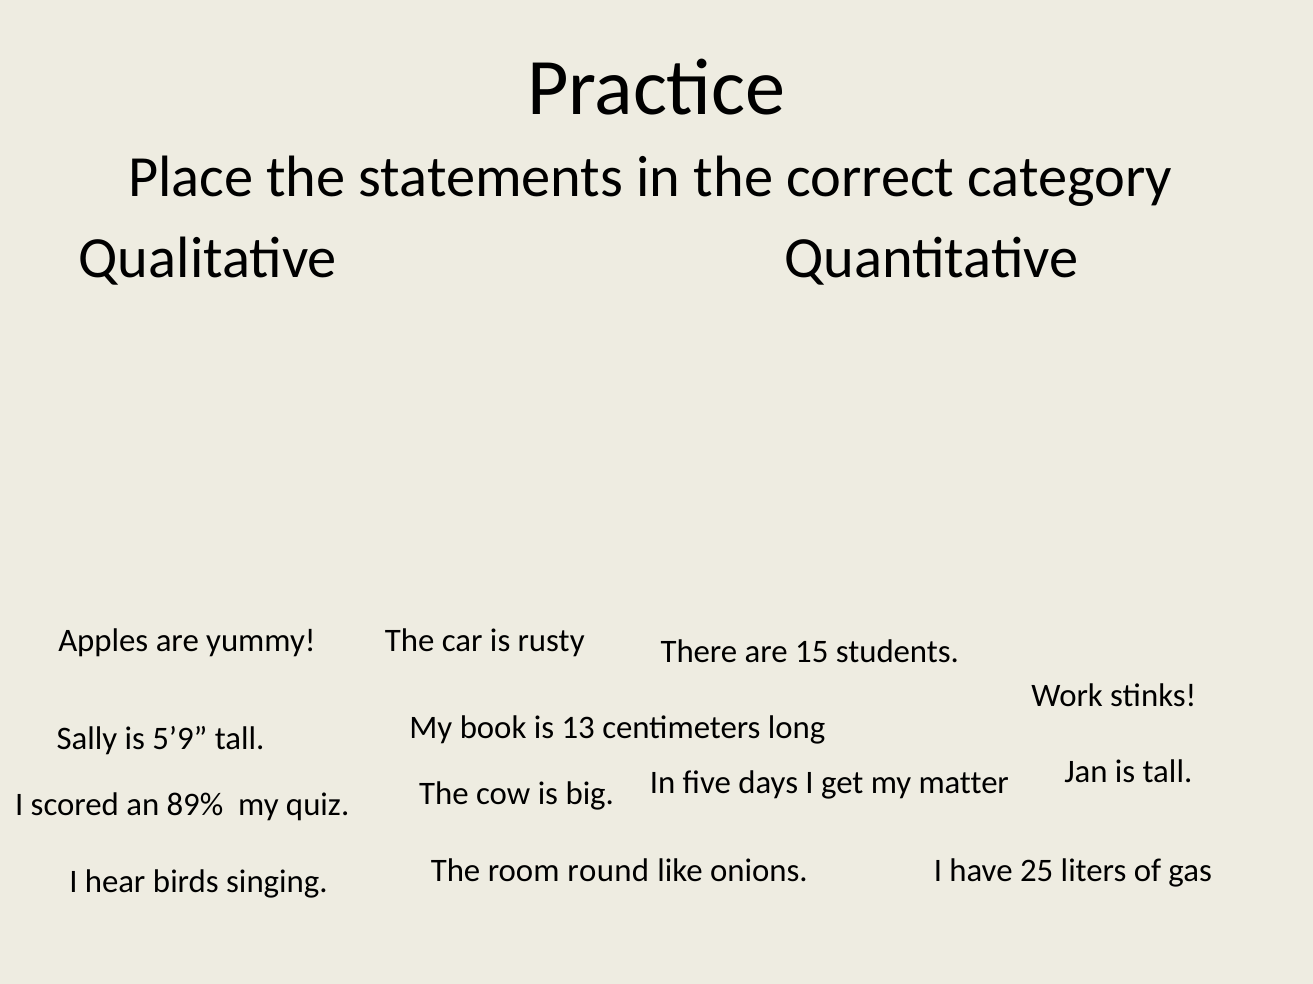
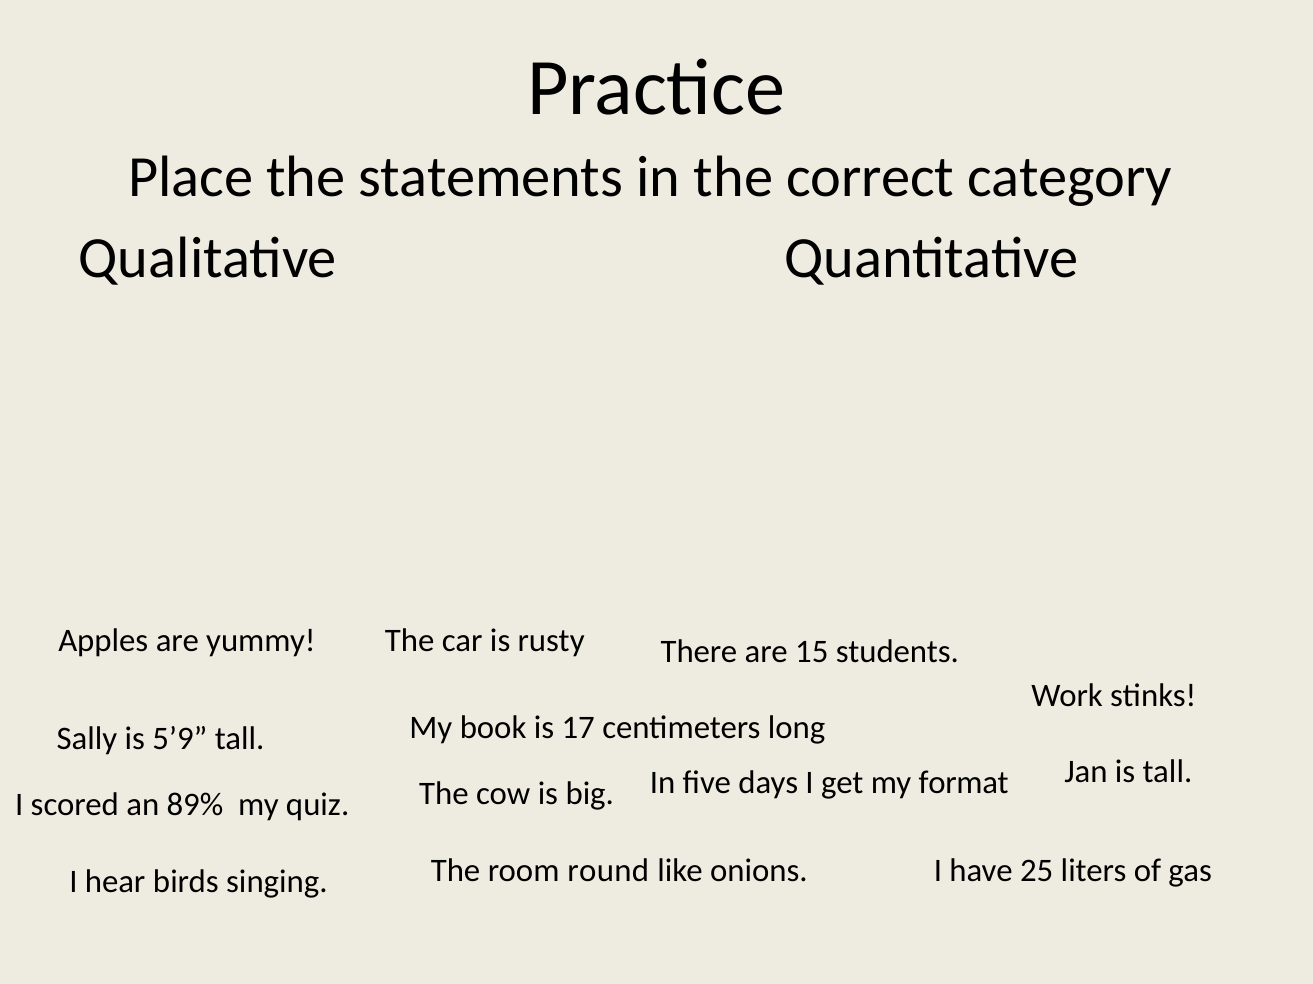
13: 13 -> 17
matter: matter -> format
